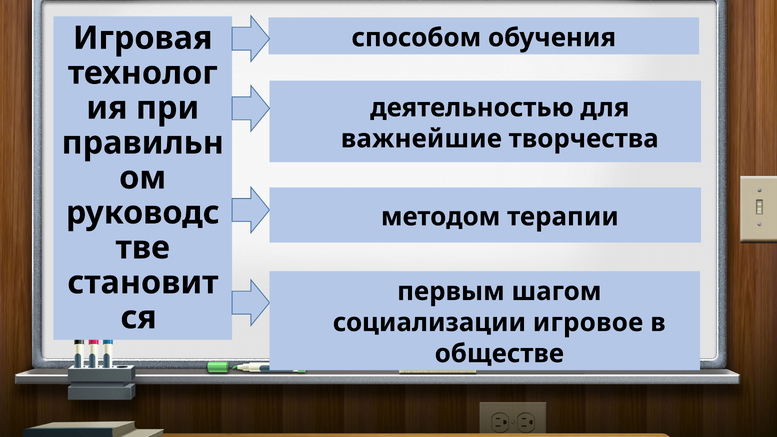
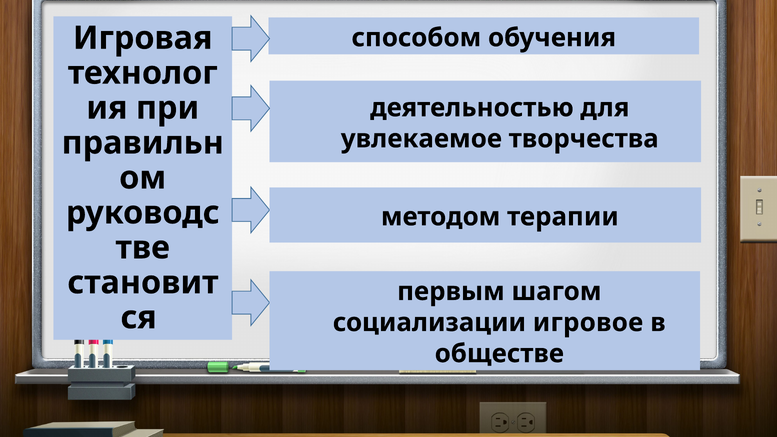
важнейшие: важнейшие -> увлекаемое
